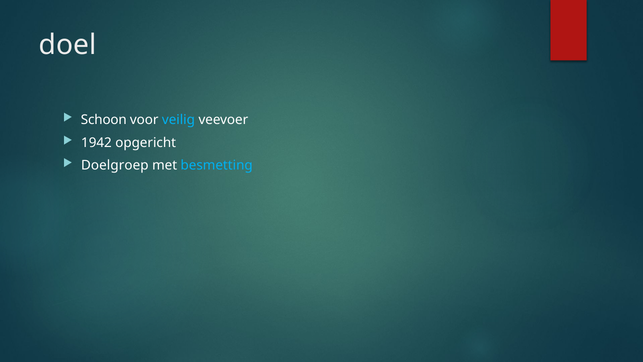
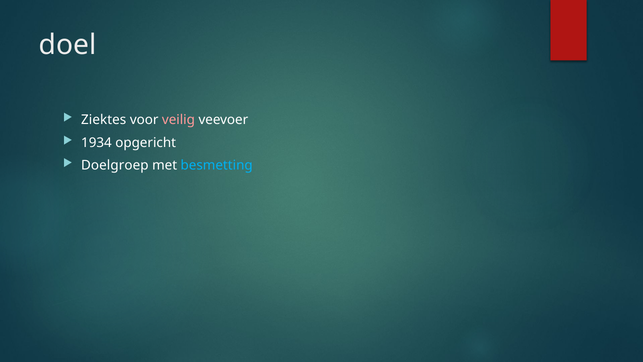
Schoon: Schoon -> Ziektes
veilig colour: light blue -> pink
1942: 1942 -> 1934
